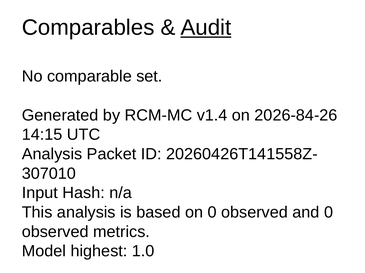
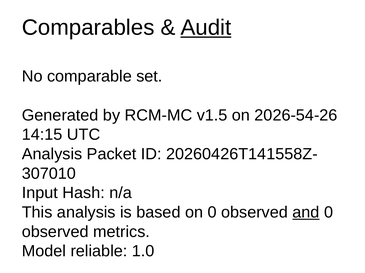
v1.4: v1.4 -> v1.5
2026-84-26: 2026-84-26 -> 2026-54-26
and underline: none -> present
highest: highest -> reliable
